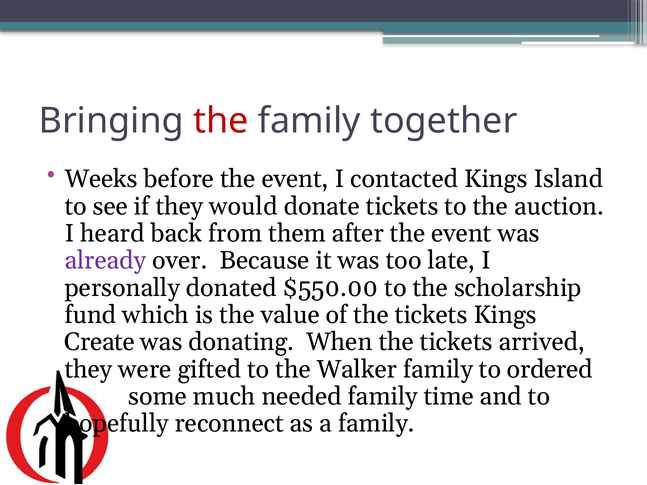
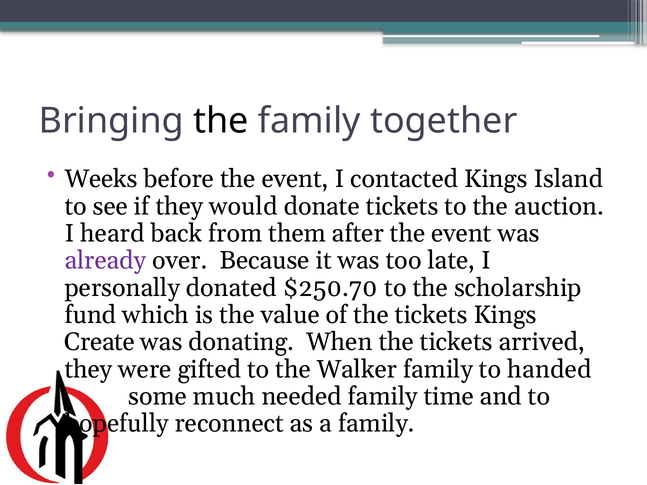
the at (221, 121) colour: red -> black
$550.00: $550.00 -> $250.70
ordered: ordered -> handed
